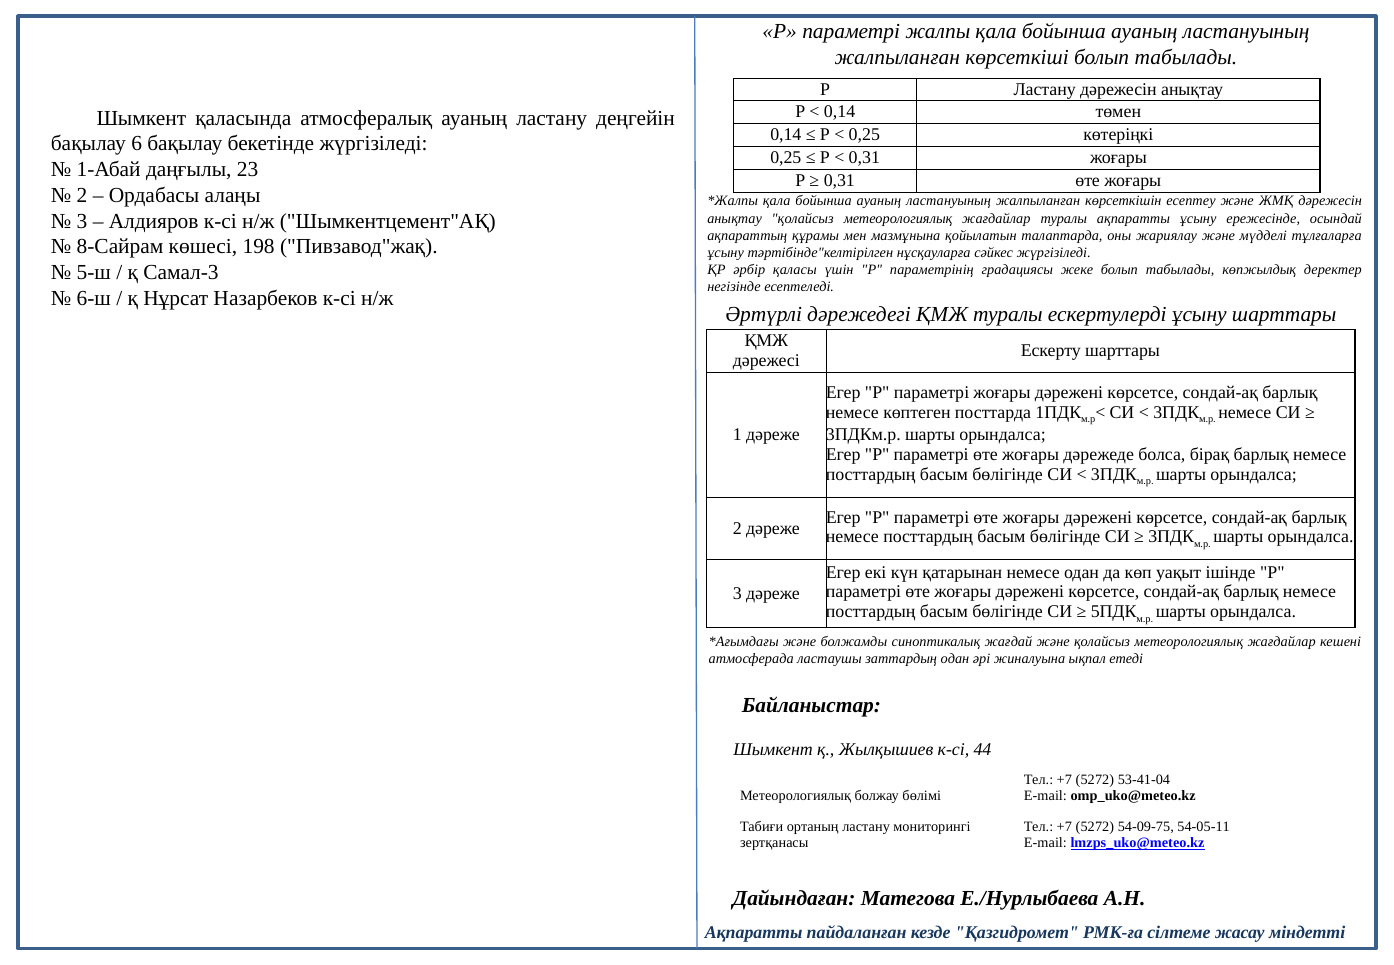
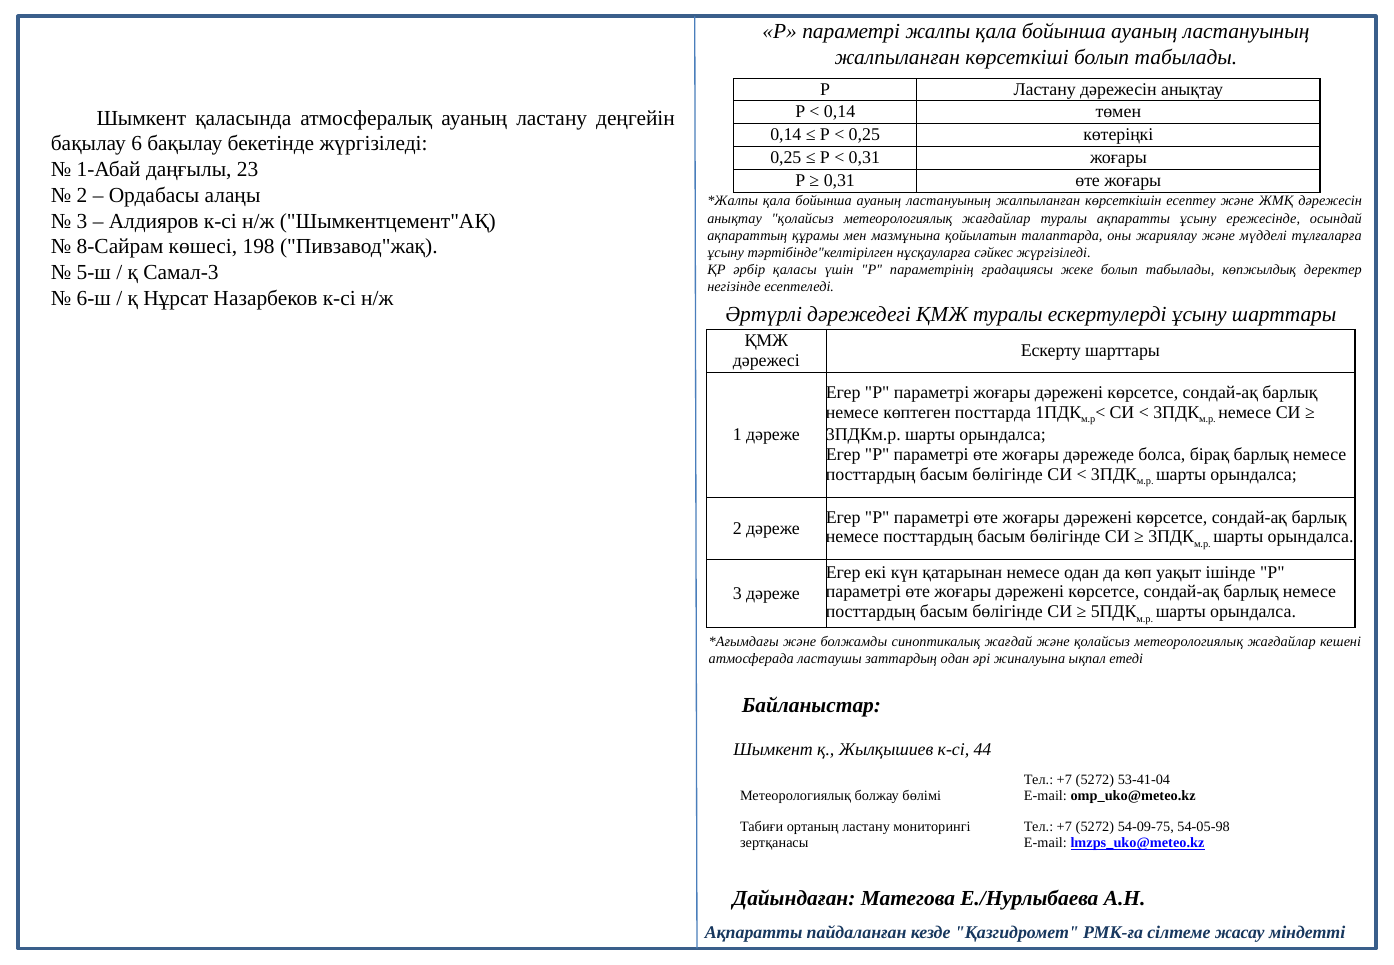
54-05-11: 54-05-11 -> 54-05-98
